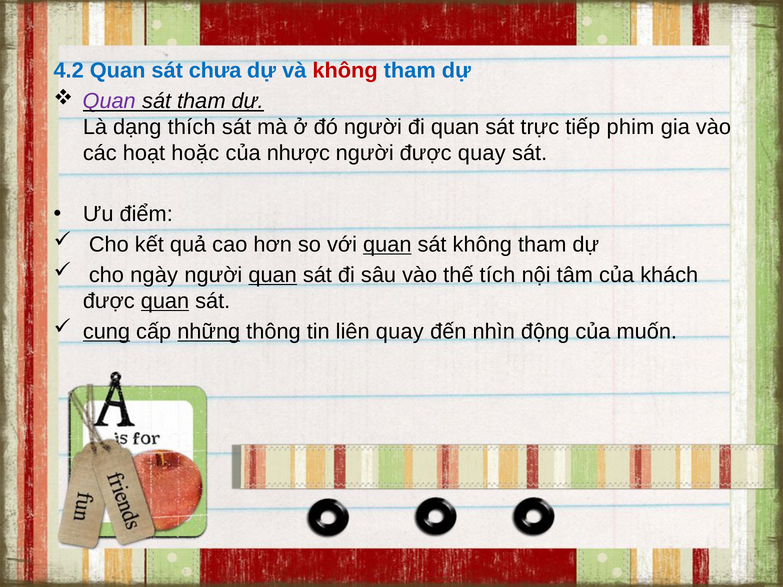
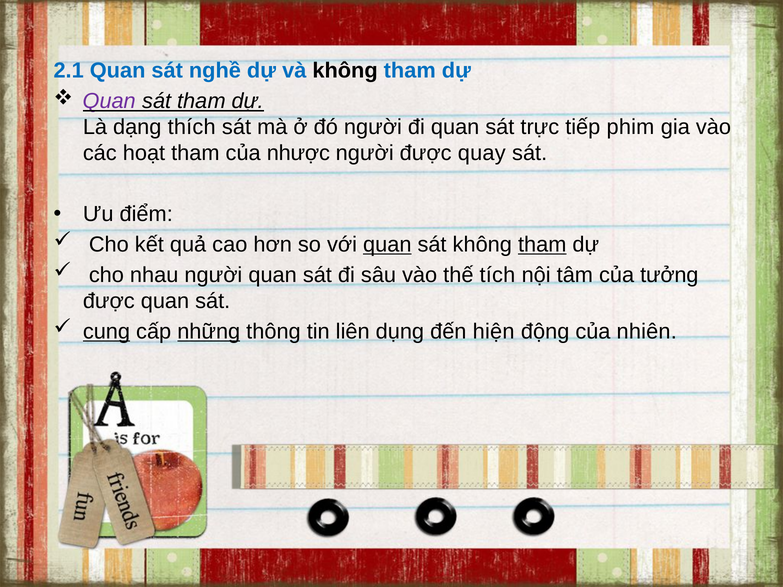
4.2: 4.2 -> 2.1
chưa: chưa -> nghề
không at (345, 71) colour: red -> black
hoạt hoặc: hoặc -> tham
tham at (542, 245) underline: none -> present
ngày: ngày -> nhau
quan at (273, 275) underline: present -> none
khách: khách -> tưởng
quan at (165, 301) underline: present -> none
liên quay: quay -> dụng
nhìn: nhìn -> hiện
muốn: muốn -> nhiên
